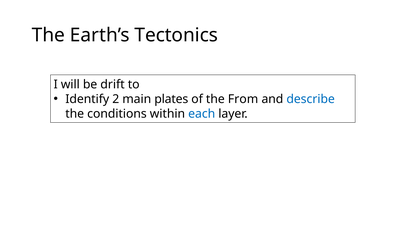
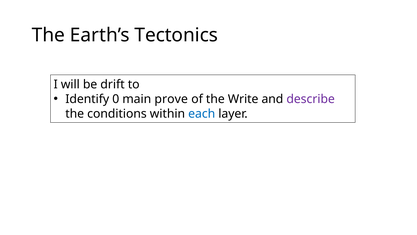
2: 2 -> 0
plates: plates -> prove
From: From -> Write
describe colour: blue -> purple
